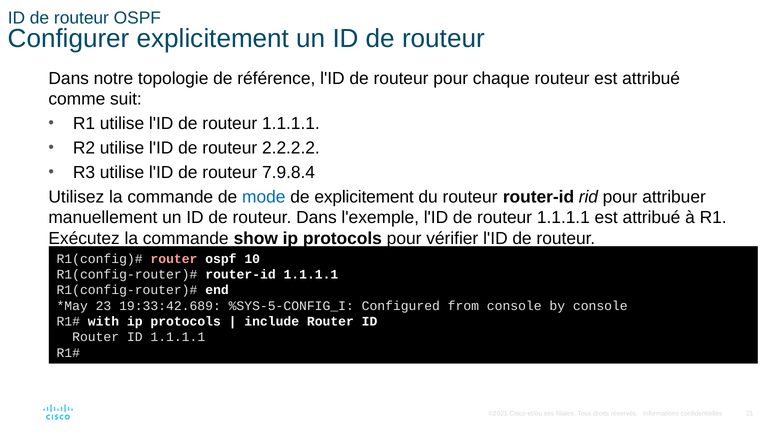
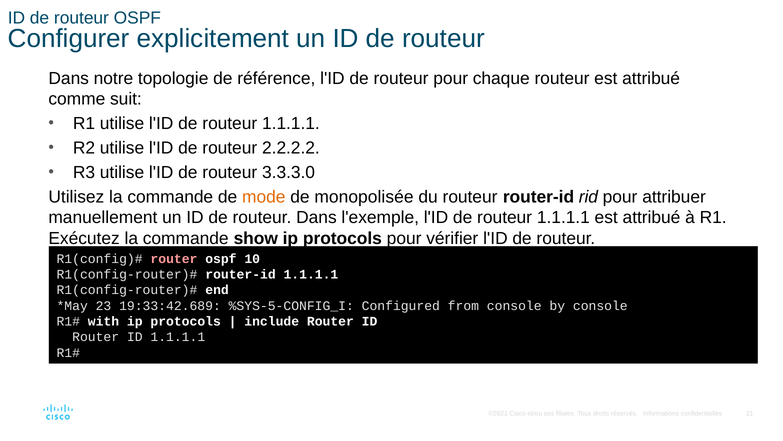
7.9.8.4: 7.9.8.4 -> 3.3.3.0
mode colour: blue -> orange
de explicitement: explicitement -> monopolisée
